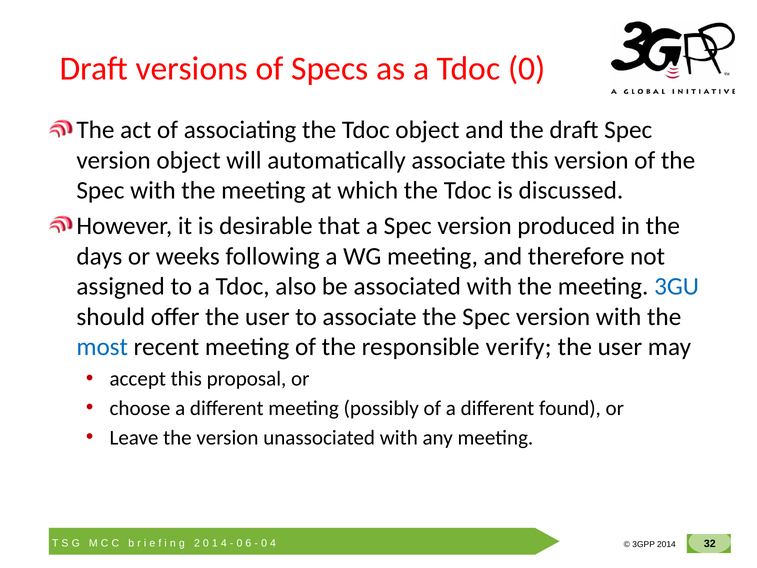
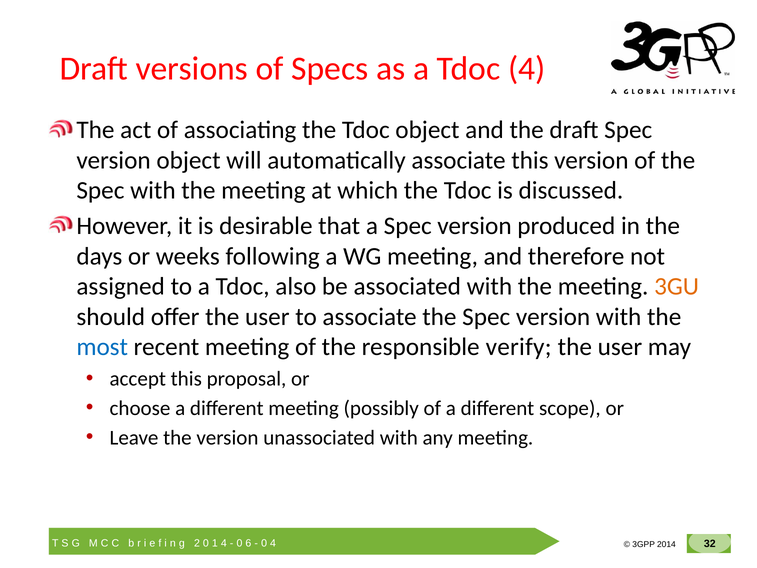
Tdoc 0: 0 -> 4
3GU colour: blue -> orange
found: found -> scope
